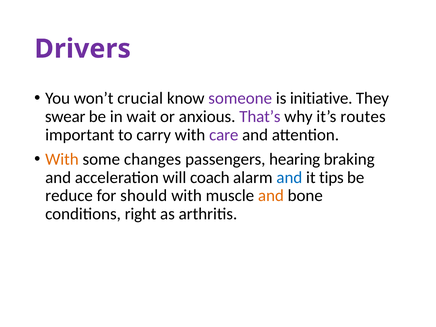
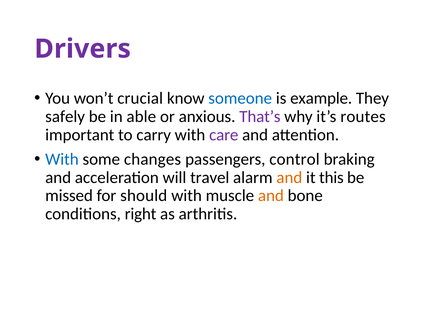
someone colour: purple -> blue
initiative: initiative -> example
swear: swear -> safely
wait: wait -> able
With at (62, 159) colour: orange -> blue
hearing: hearing -> control
coach: coach -> travel
and at (289, 177) colour: blue -> orange
tips: tips -> this
reduce: reduce -> missed
